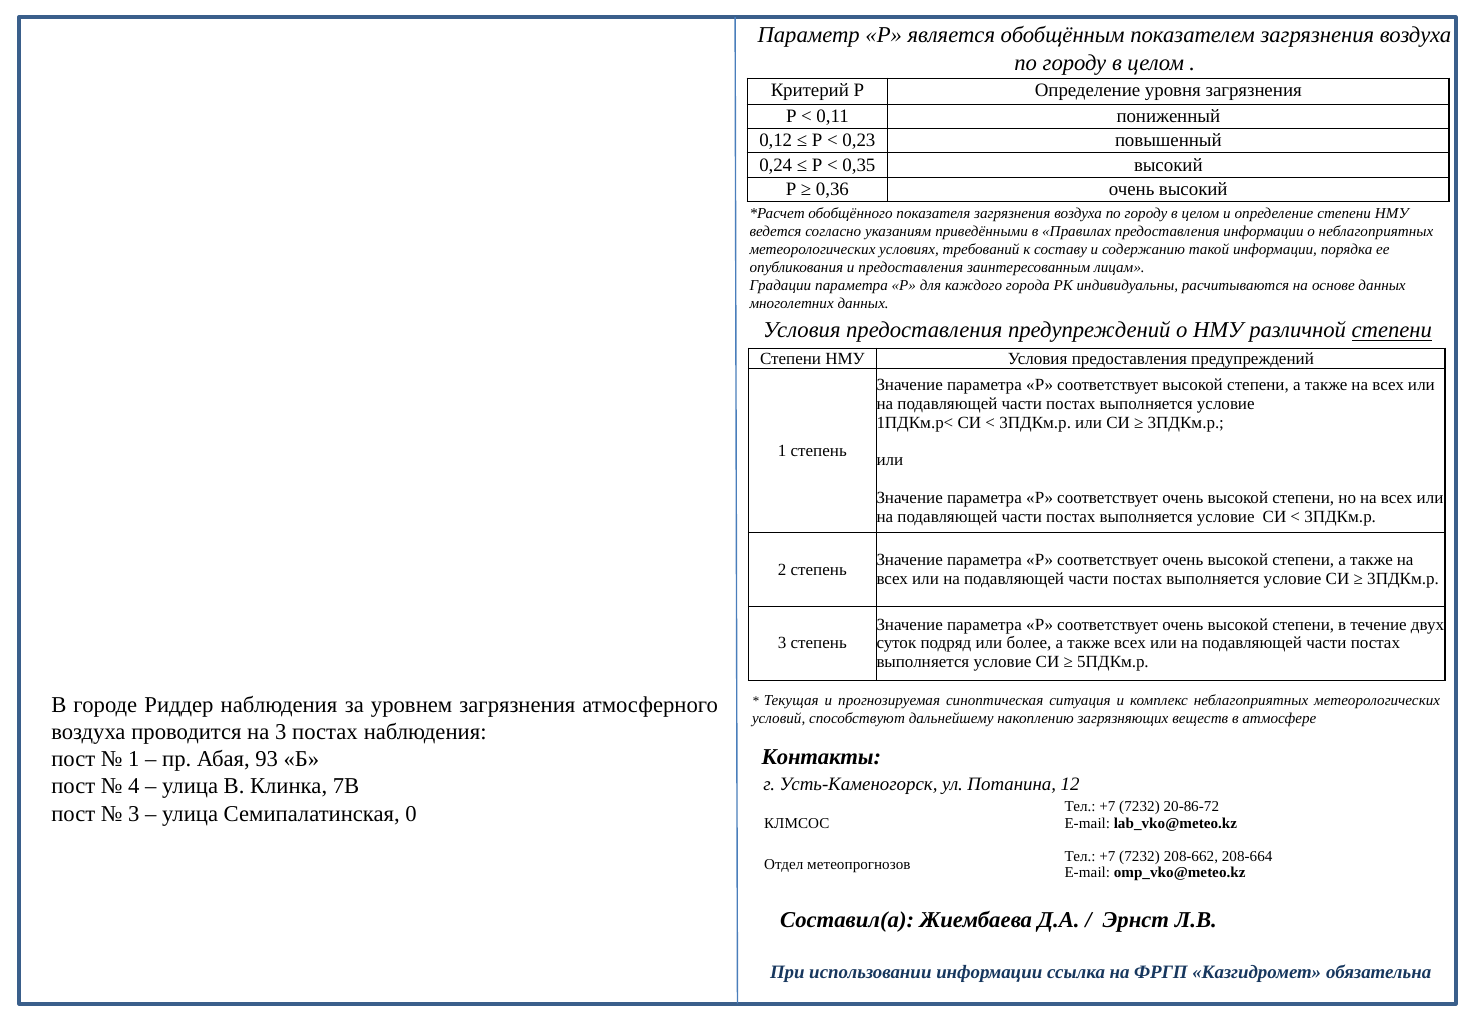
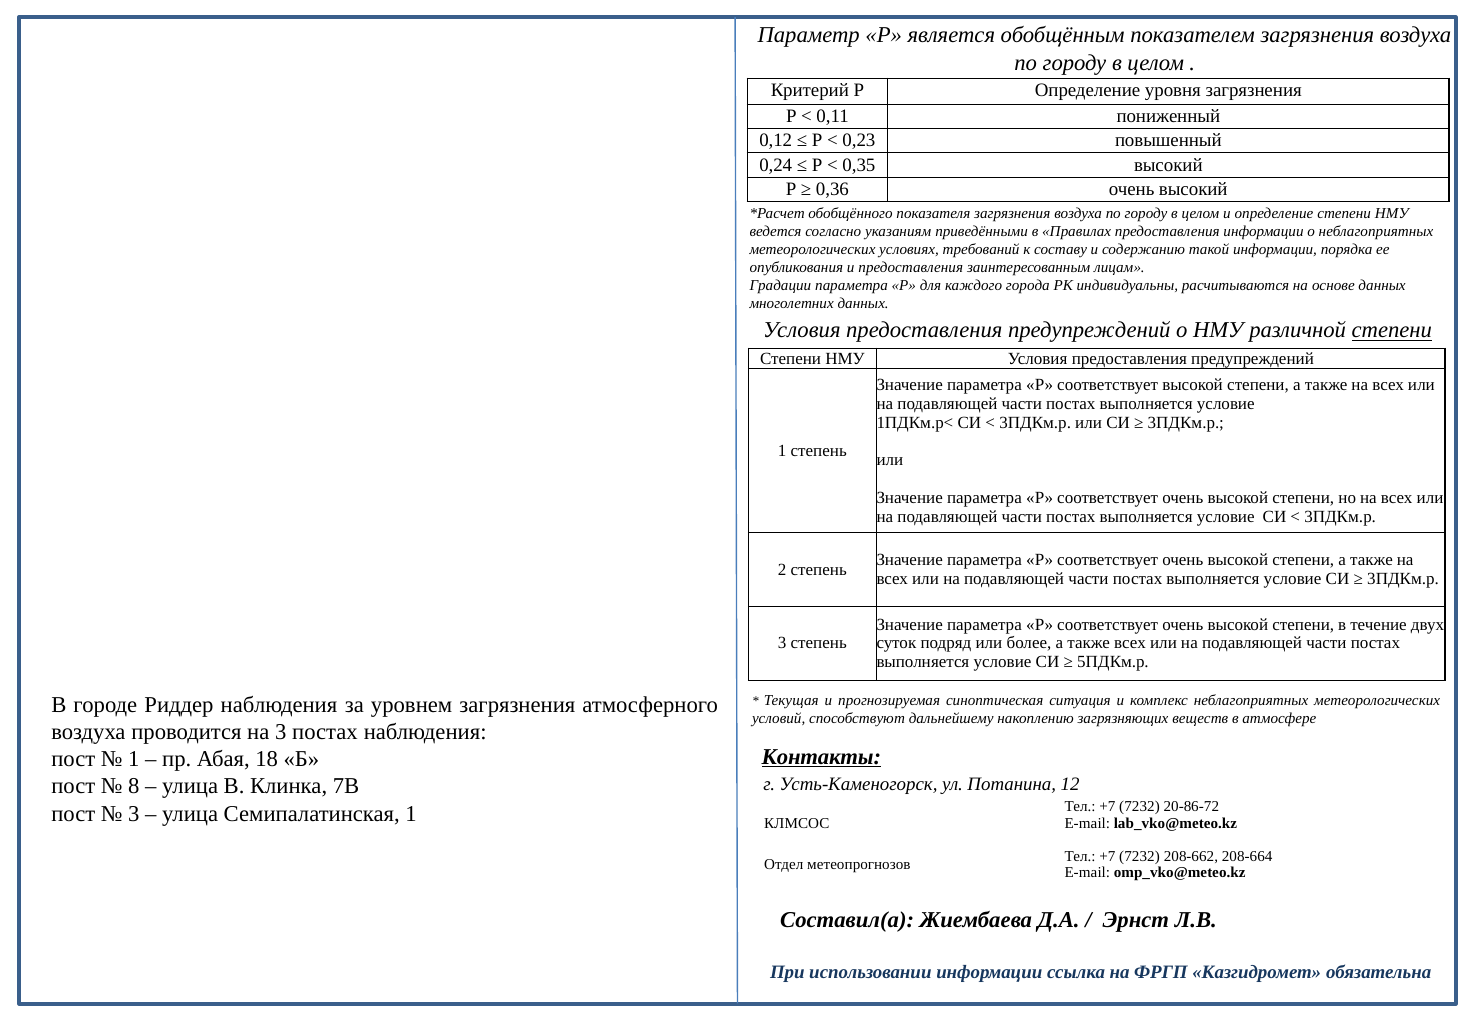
Контакты underline: none -> present
93: 93 -> 18
4: 4 -> 8
Семипалатинская 0: 0 -> 1
